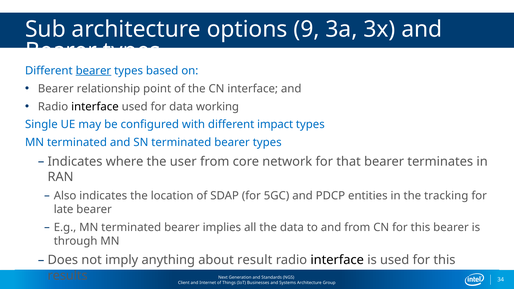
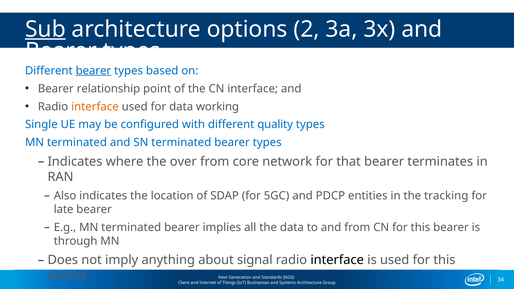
Sub underline: none -> present
9: 9 -> 2
interface at (95, 107) colour: black -> orange
impact: impact -> quality
user: user -> over
result: result -> signal
results: results -> evolve
